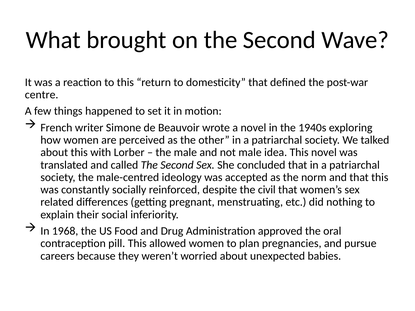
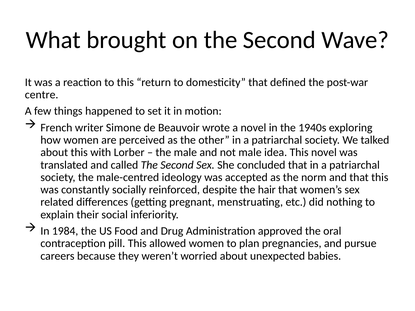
civil: civil -> hair
1968: 1968 -> 1984
